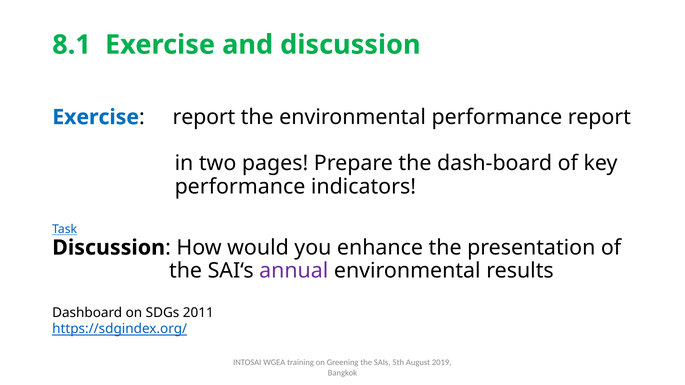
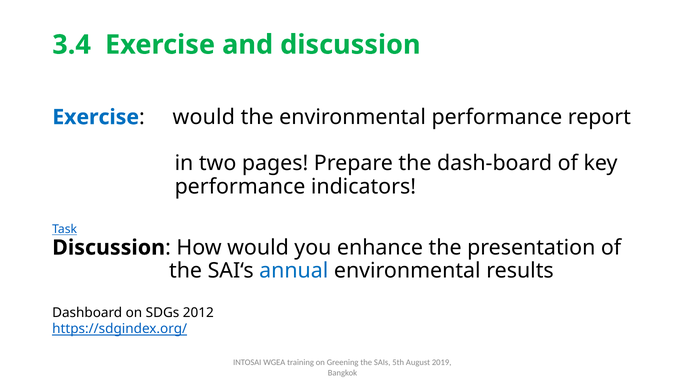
8.1: 8.1 -> 3.4
report at (204, 117): report -> would
annual colour: purple -> blue
2011: 2011 -> 2012
